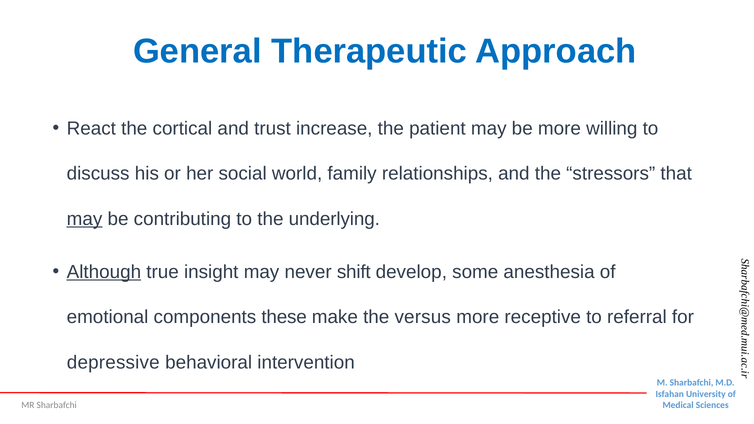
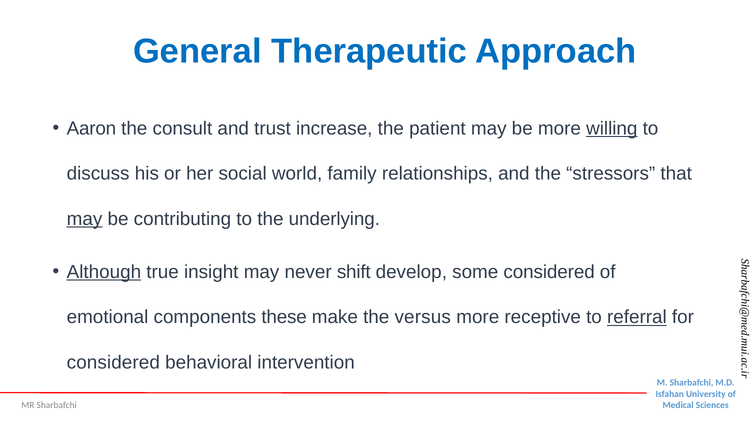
React: React -> Aaron
cortical: cortical -> consult
willing underline: none -> present
some anesthesia: anesthesia -> considered
referral underline: none -> present
depressive at (113, 363): depressive -> considered
